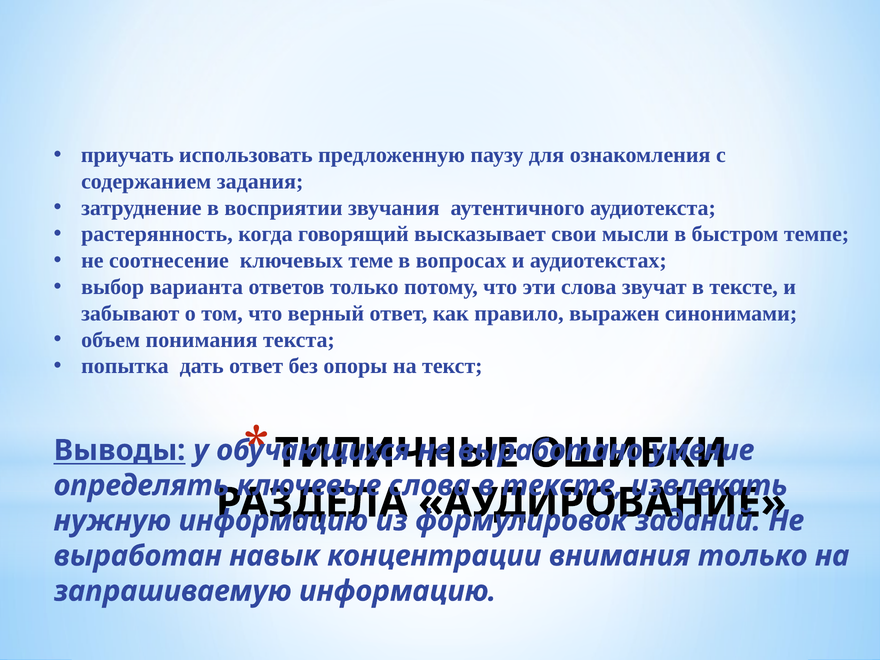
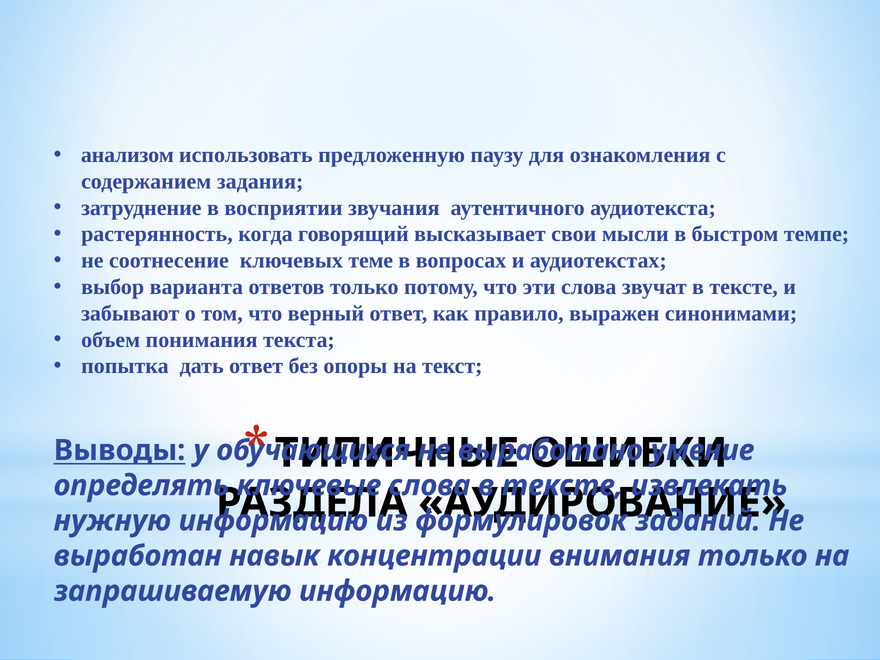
приучать: приучать -> анализом
